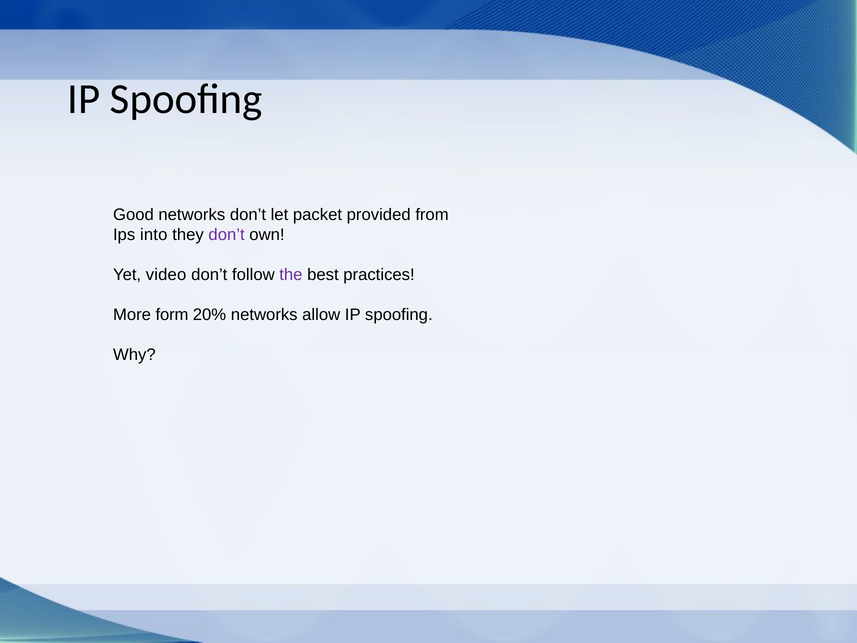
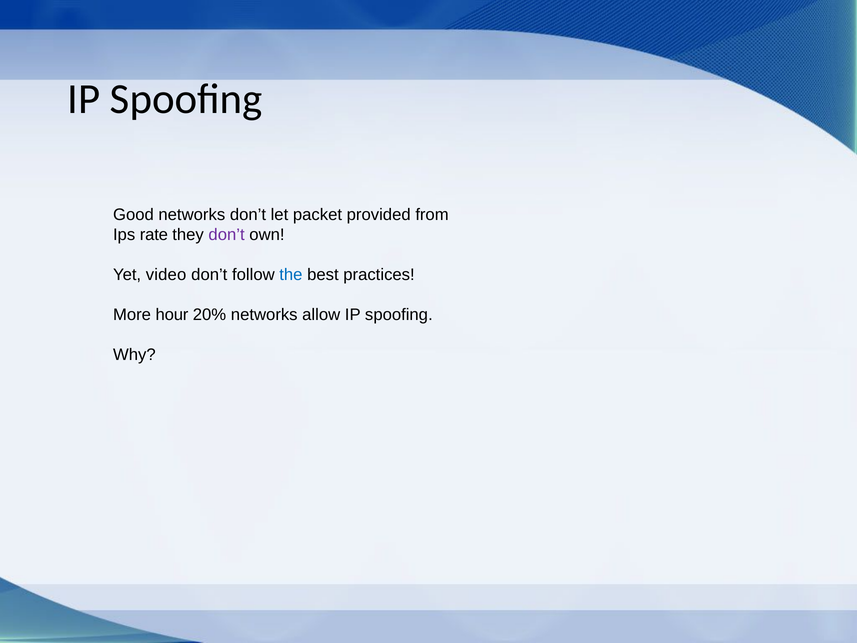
into: into -> rate
the colour: purple -> blue
form: form -> hour
